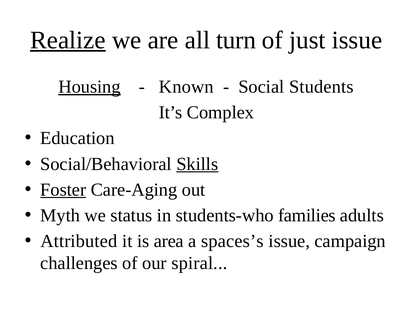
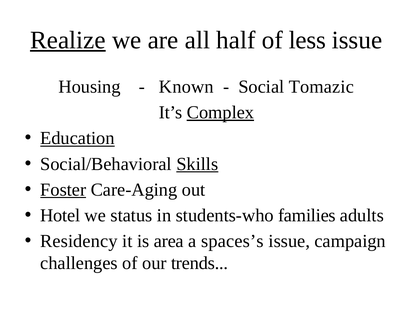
turn: turn -> half
just: just -> less
Housing underline: present -> none
Students: Students -> Tomazic
Complex underline: none -> present
Education underline: none -> present
Myth: Myth -> Hotel
Attributed: Attributed -> Residency
spiral: spiral -> trends
